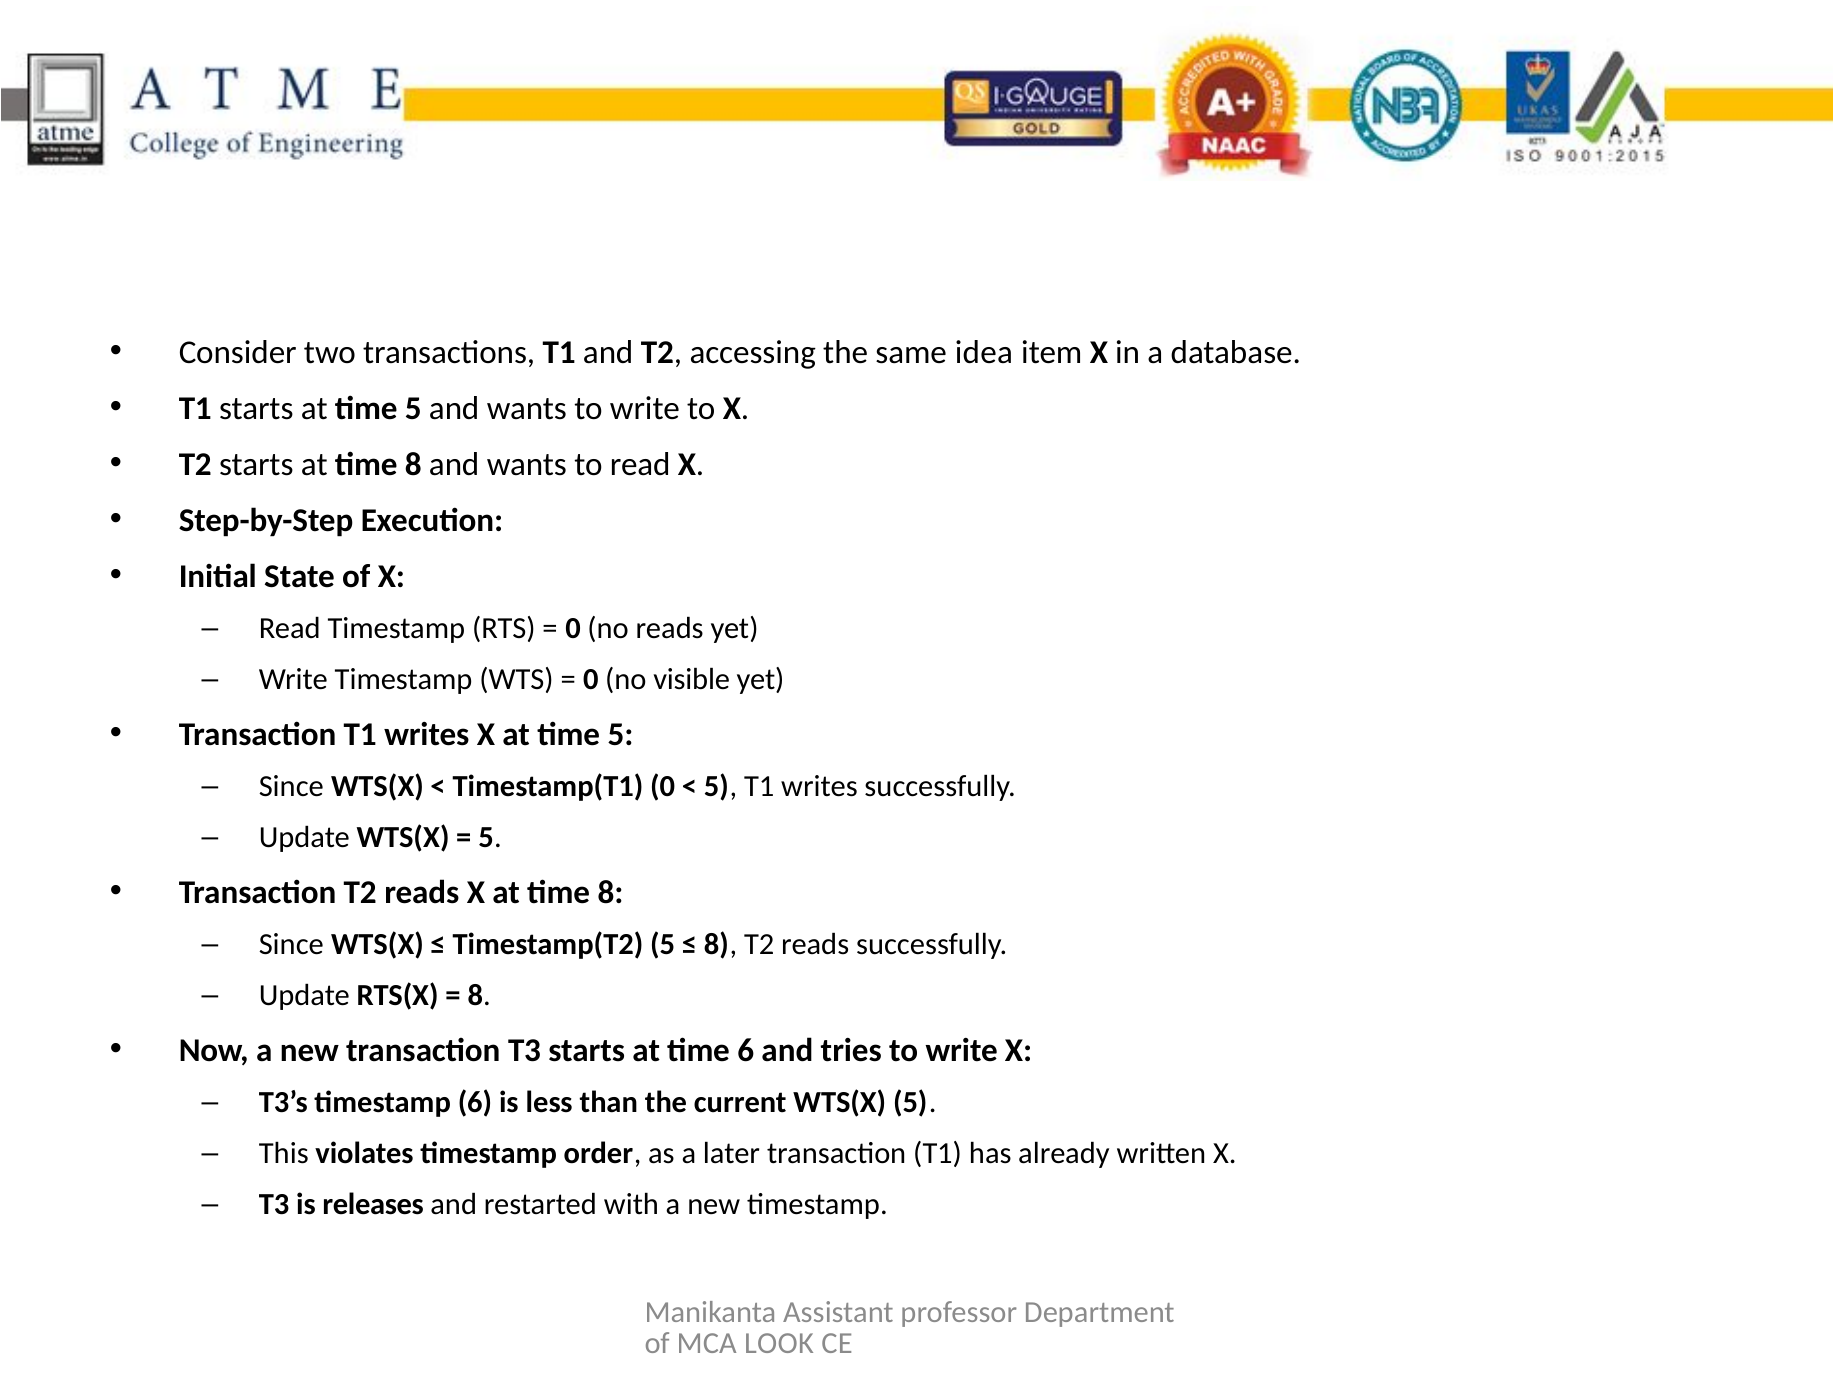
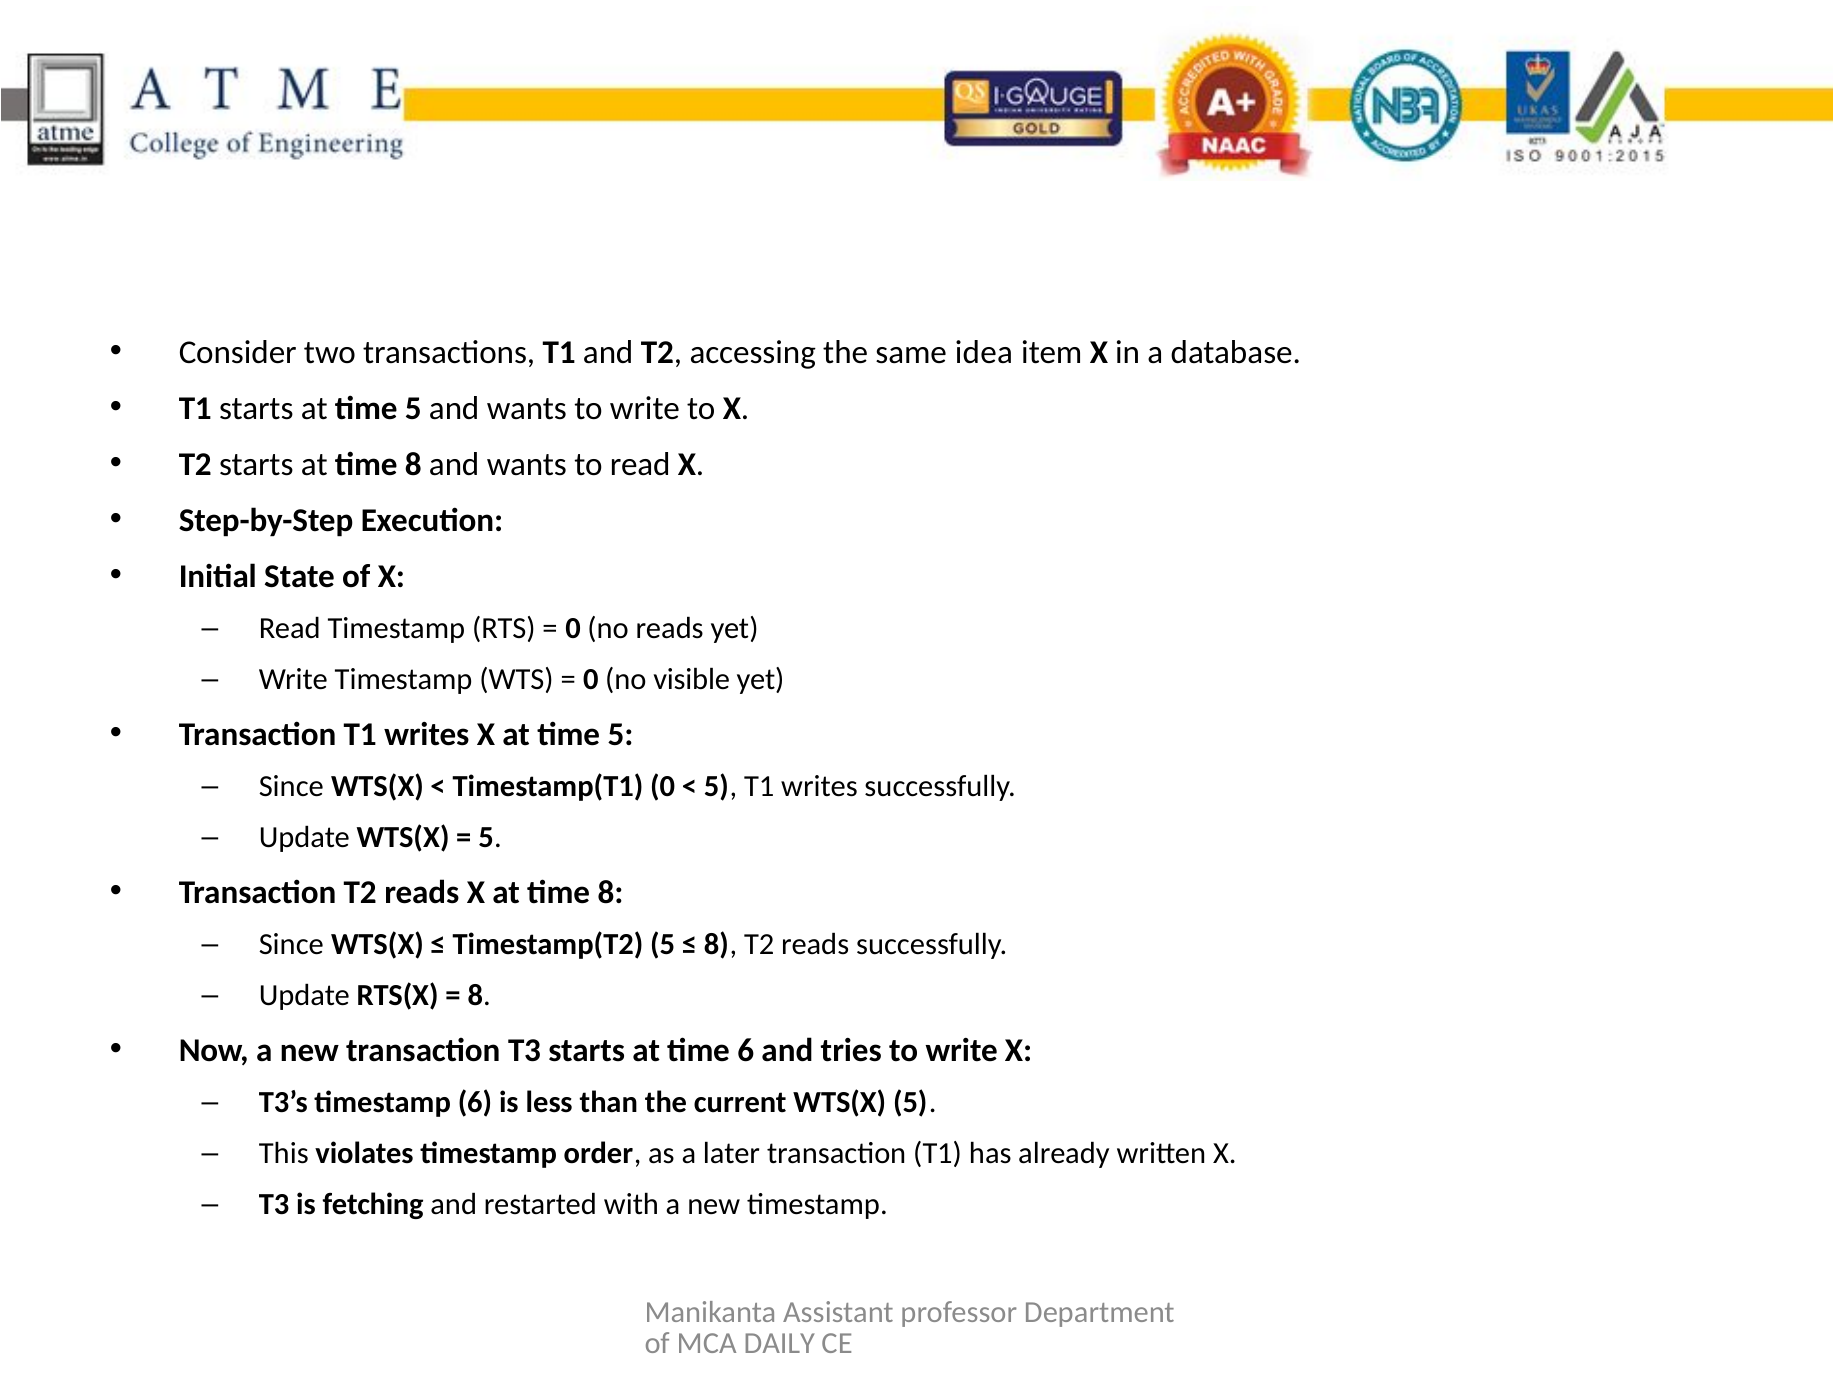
releases: releases -> fetching
LOOK: LOOK -> DAILY
